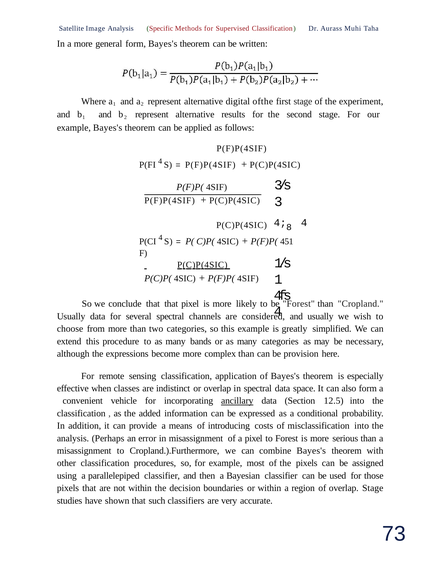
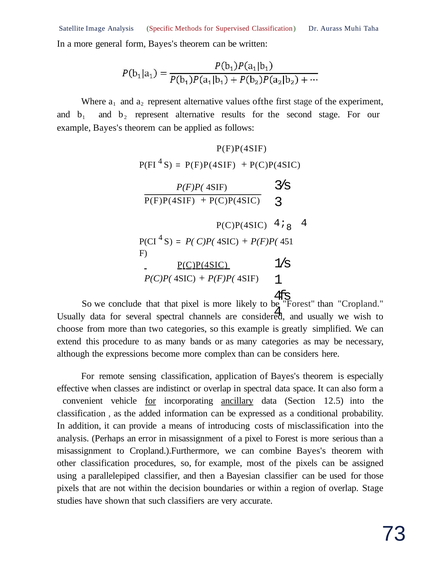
digital: digital -> values
provision: provision -> considers
for at (150, 400) underline: none -> present
